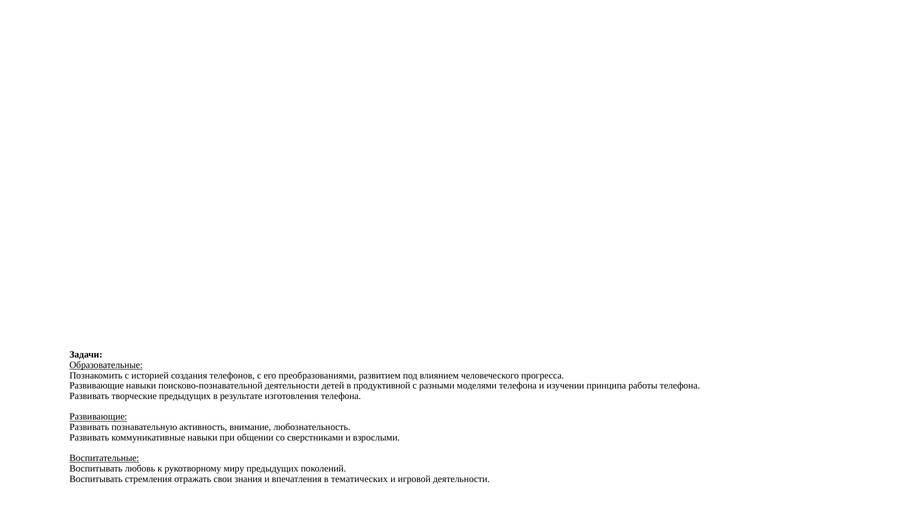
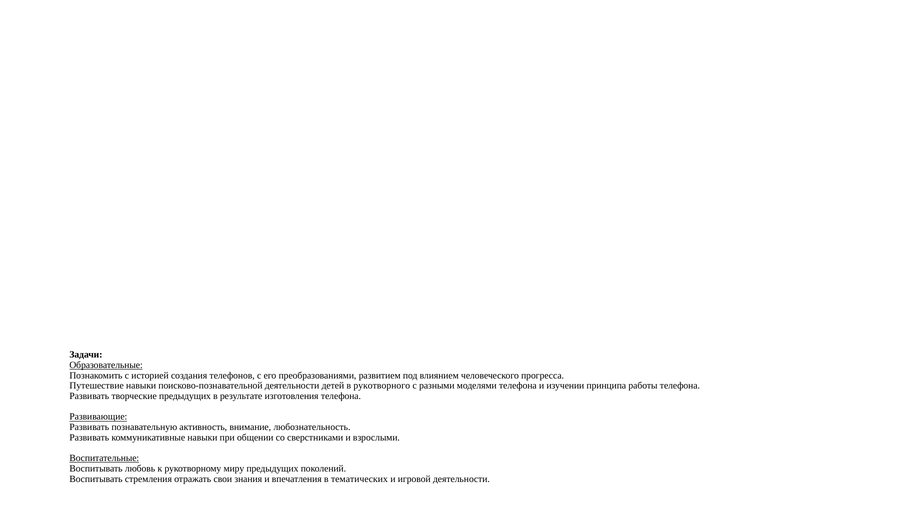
Развивающие at (97, 386): Развивающие -> Путешествие
продуктивной: продуктивной -> рукотворного
